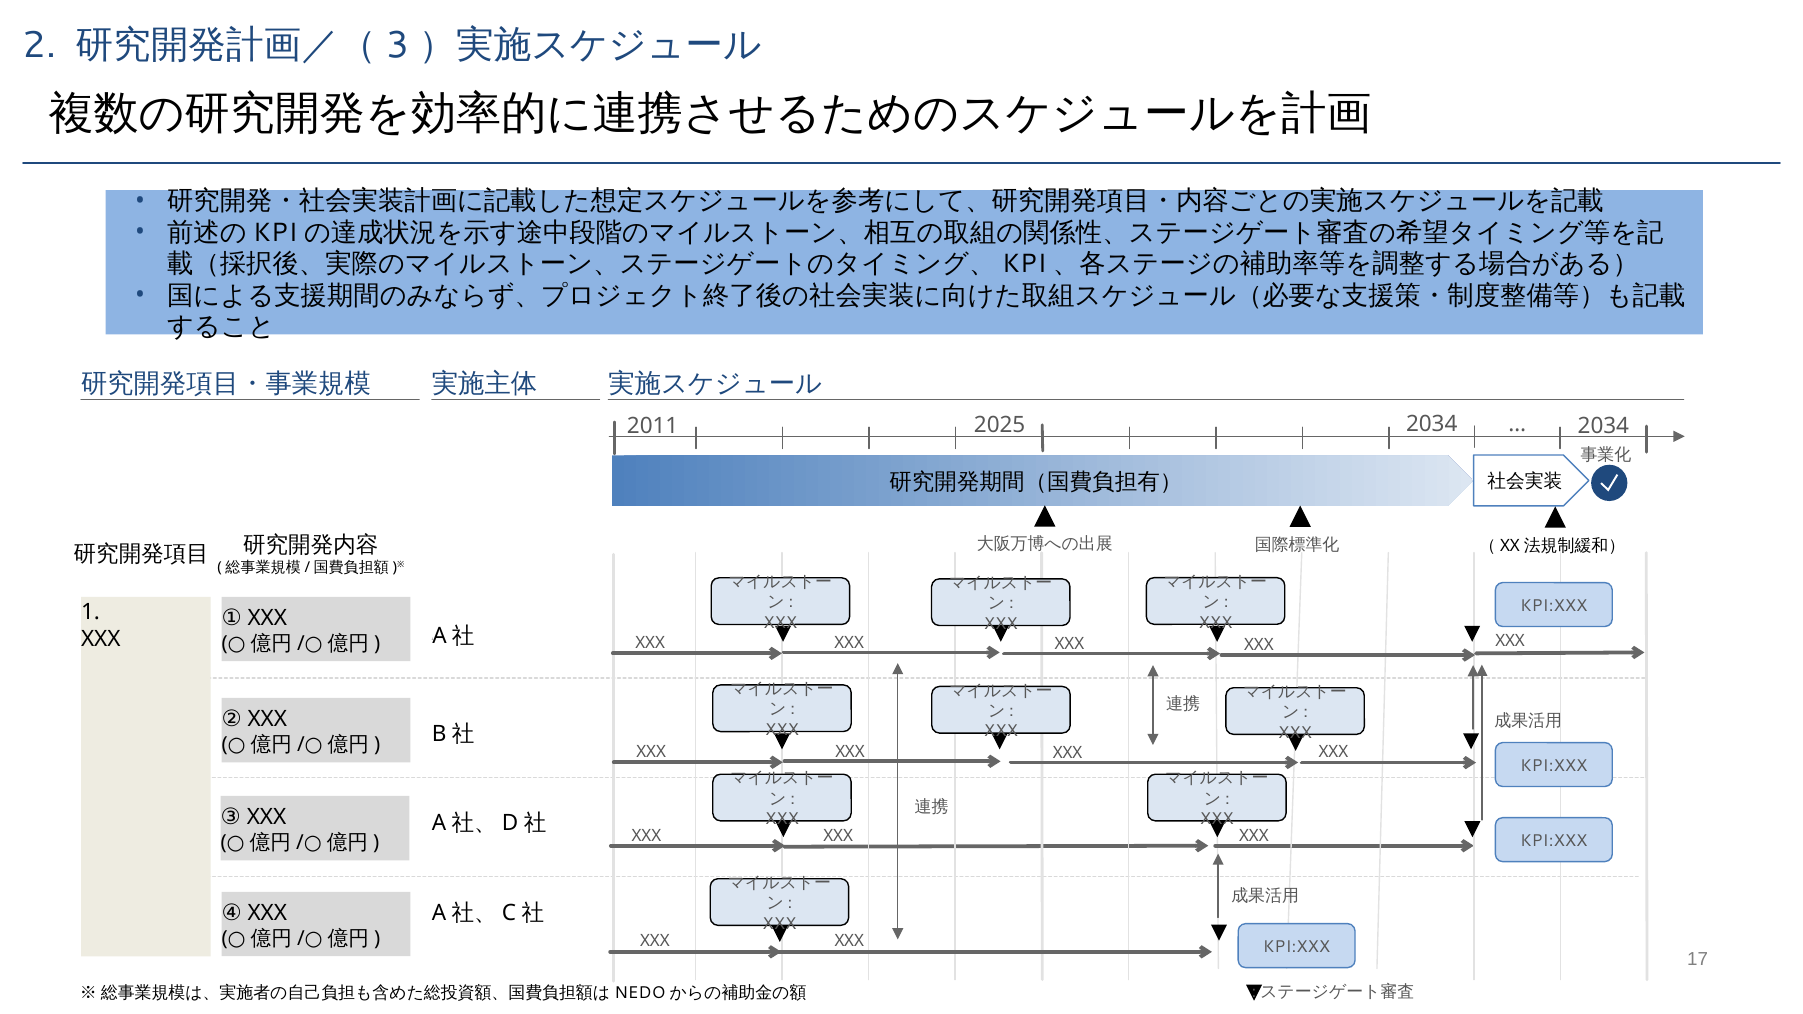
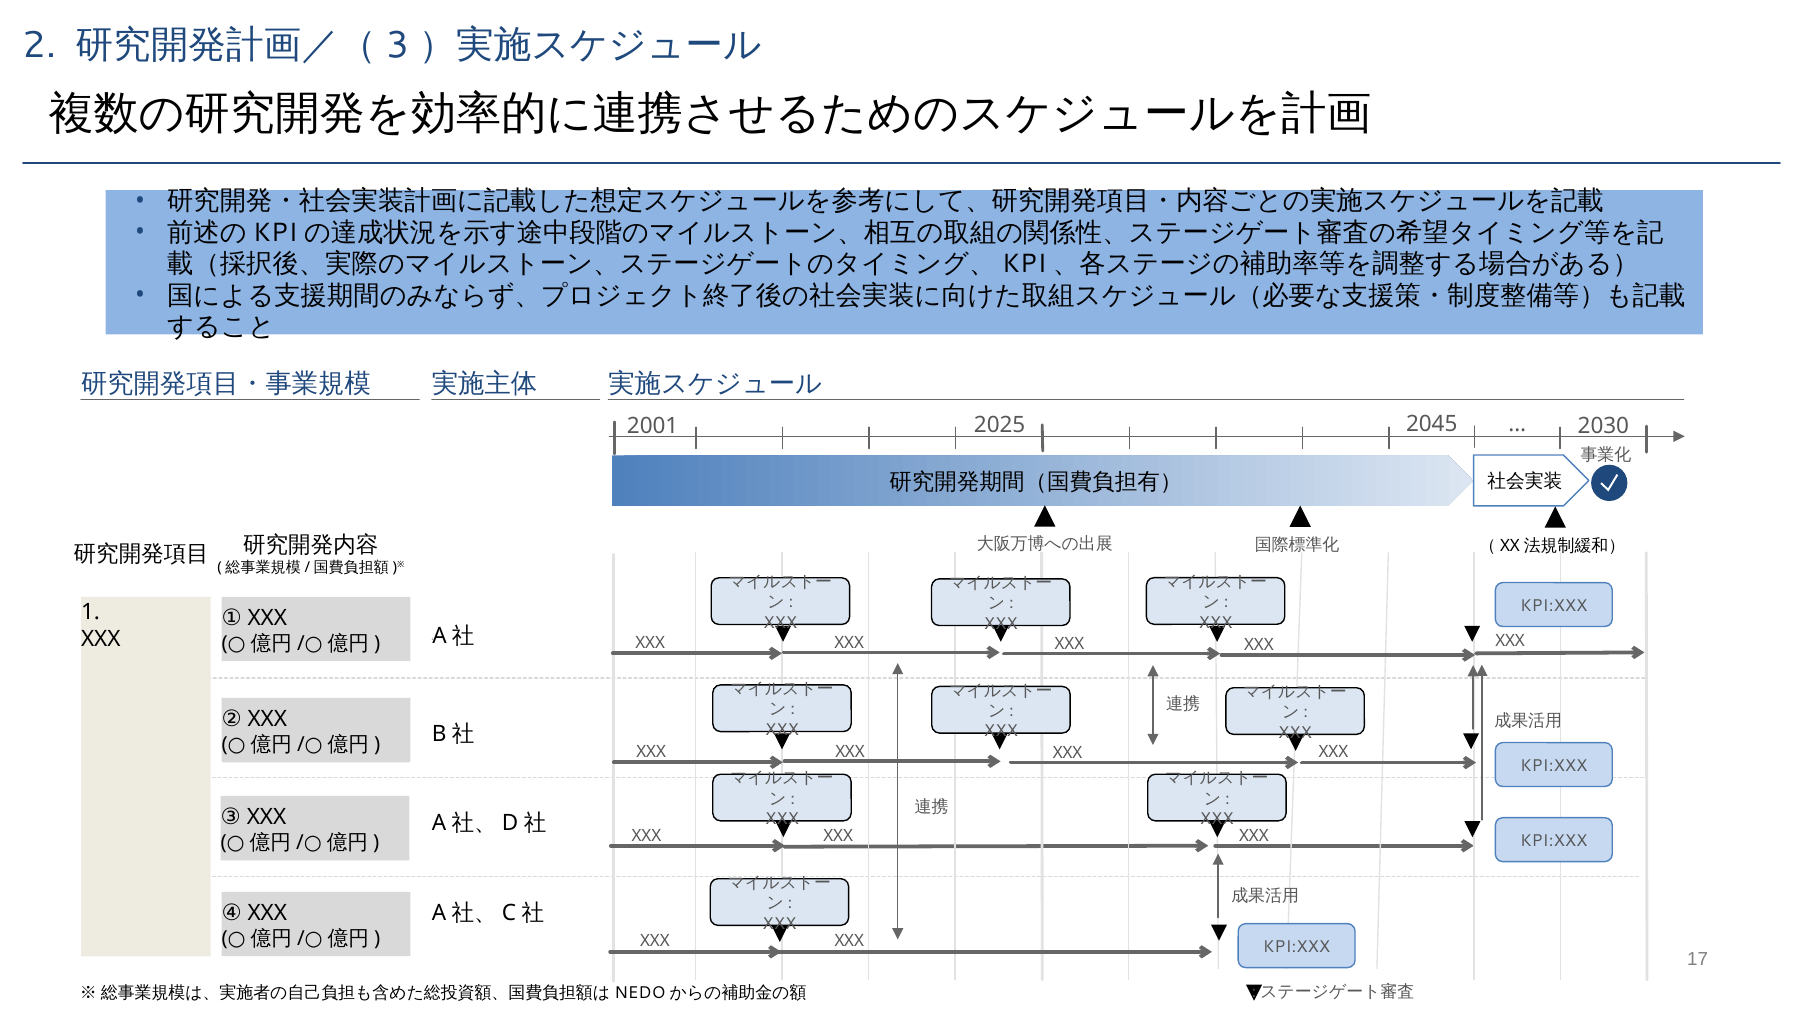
2011: 2011 -> 2001
2025 2034: 2034 -> 2045
2034 at (1603, 426): 2034 -> 2030
